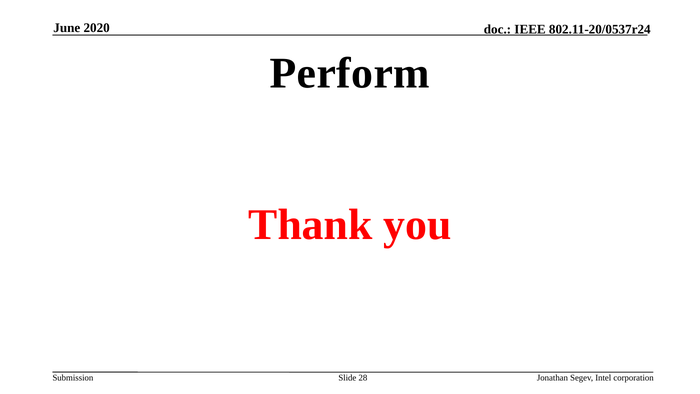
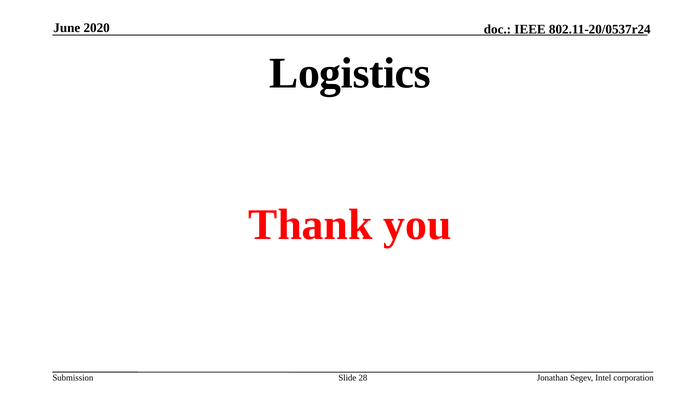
Perform: Perform -> Logistics
